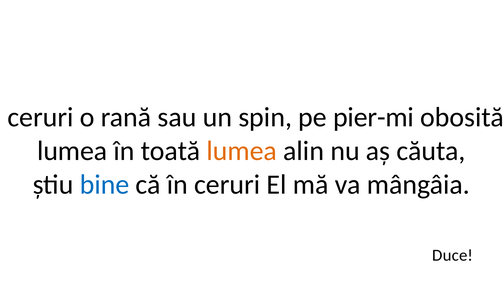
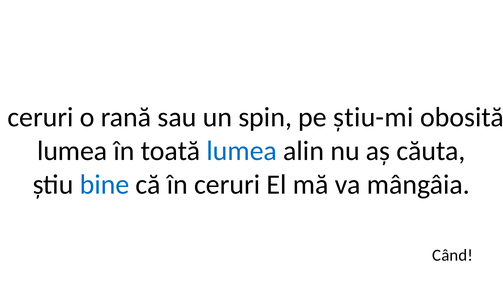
pier-mi: pier-mi -> știu-mi
lumea at (242, 151) colour: orange -> blue
Duce at (453, 255): Duce -> Când
